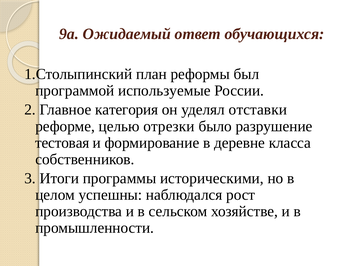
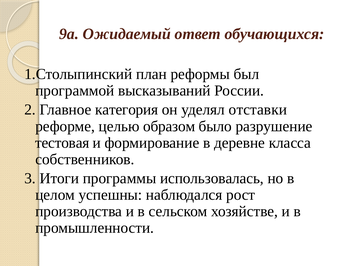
используемые: используемые -> высказываний
отрезки: отрезки -> образом
историческими: историческими -> использовалась
